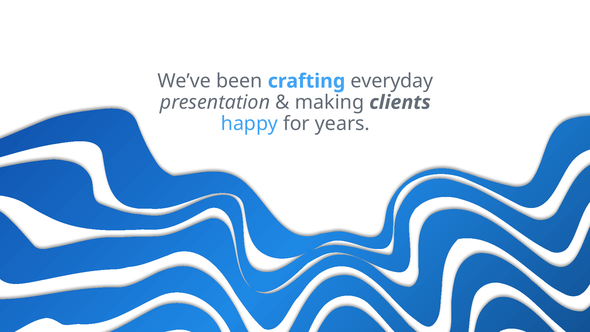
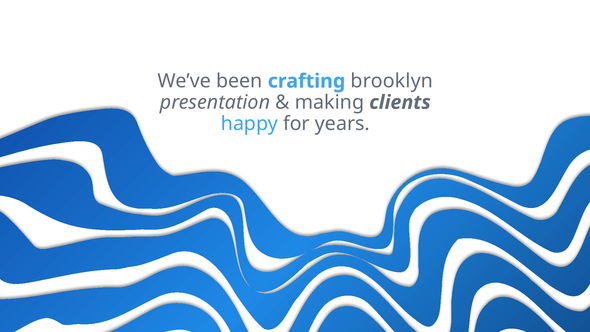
everyday: everyday -> brooklyn
